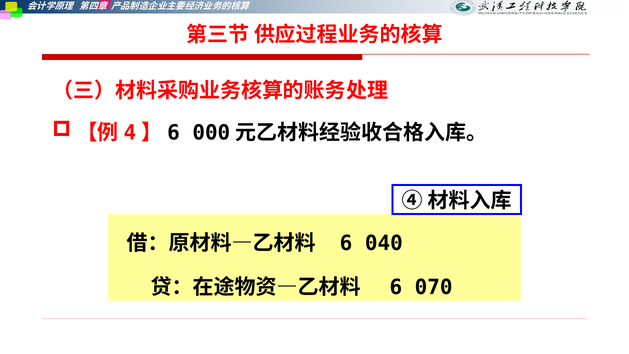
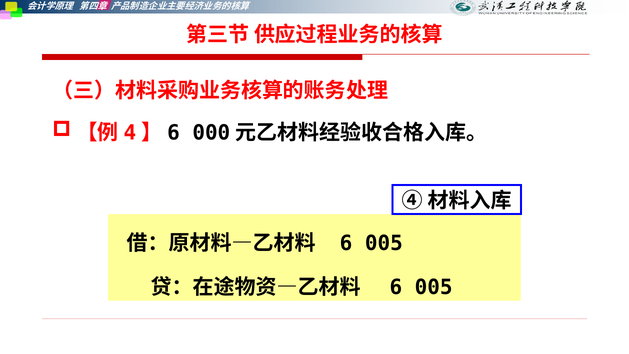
040 at (384, 243): 040 -> 005
070 at (434, 287): 070 -> 005
